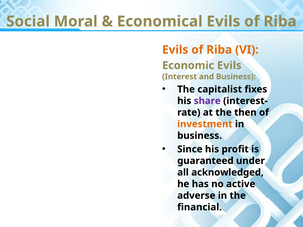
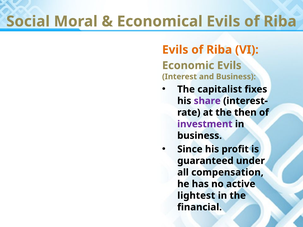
investment colour: orange -> purple
acknowledged: acknowledged -> compensation
adverse: adverse -> lightest
